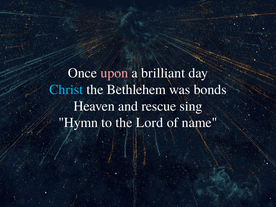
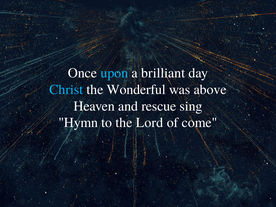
upon colour: pink -> light blue
Bethlehem: Bethlehem -> Wonderful
bonds: bonds -> above
name: name -> come
